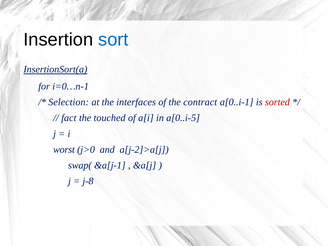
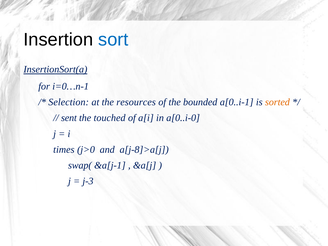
interfaces: interfaces -> resources
contract: contract -> bounded
sorted colour: red -> orange
fact: fact -> sent
a[0..i-5: a[0..i-5 -> a[0..i-0
worst: worst -> times
a[j-2]>a[j: a[j-2]>a[j -> a[j-8]>a[j
j-8: j-8 -> j-3
